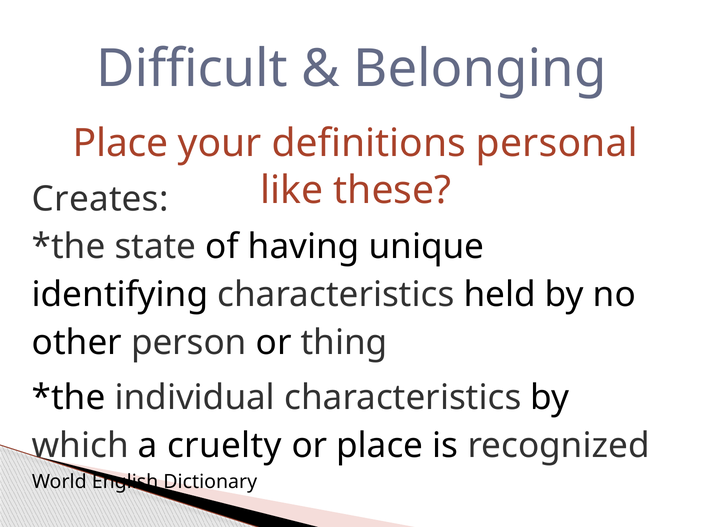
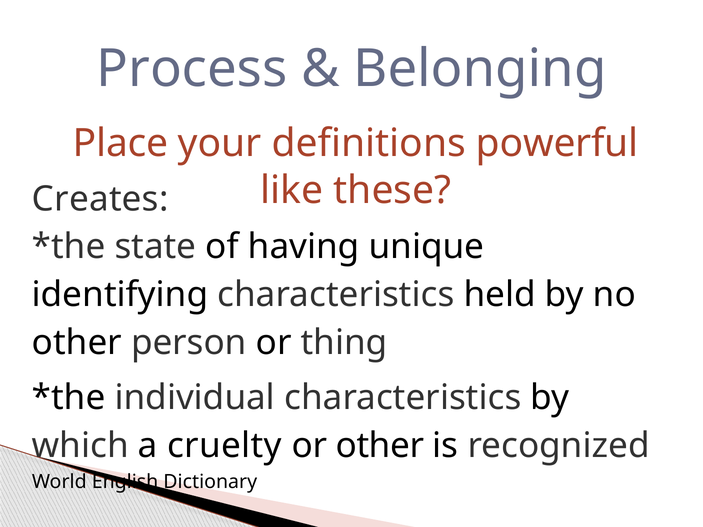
Difficult: Difficult -> Process
personal: personal -> powerful
or place: place -> other
